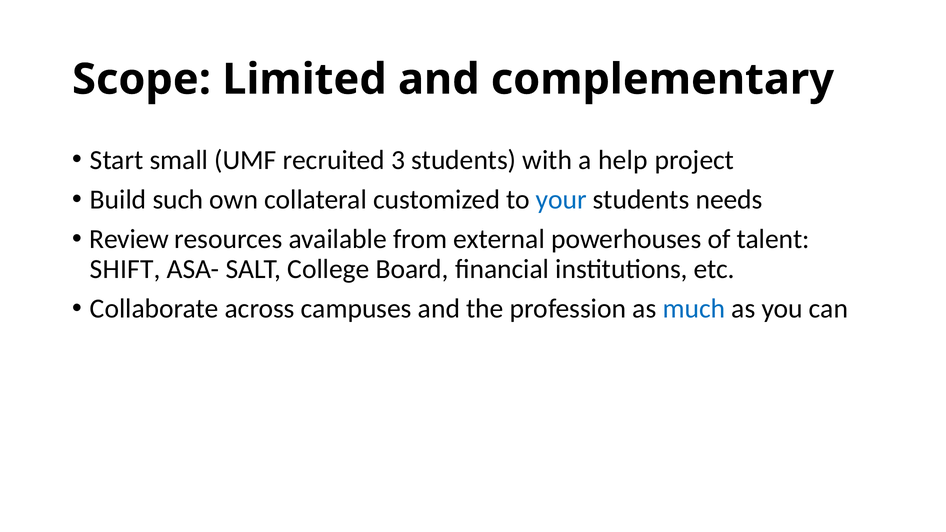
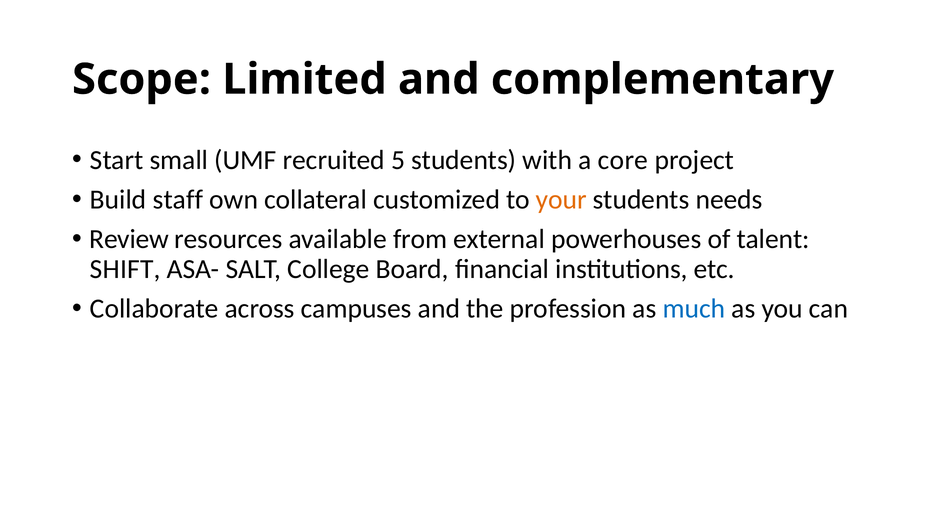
3: 3 -> 5
help: help -> core
such: such -> staff
your colour: blue -> orange
